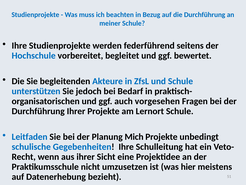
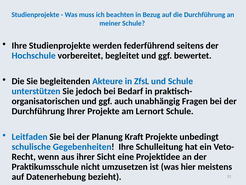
vorgesehen: vorgesehen -> unabhängig
Mich: Mich -> Kraft
